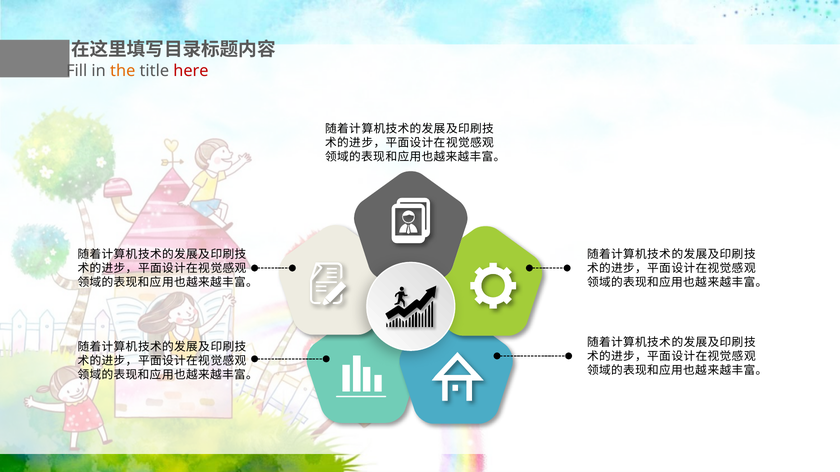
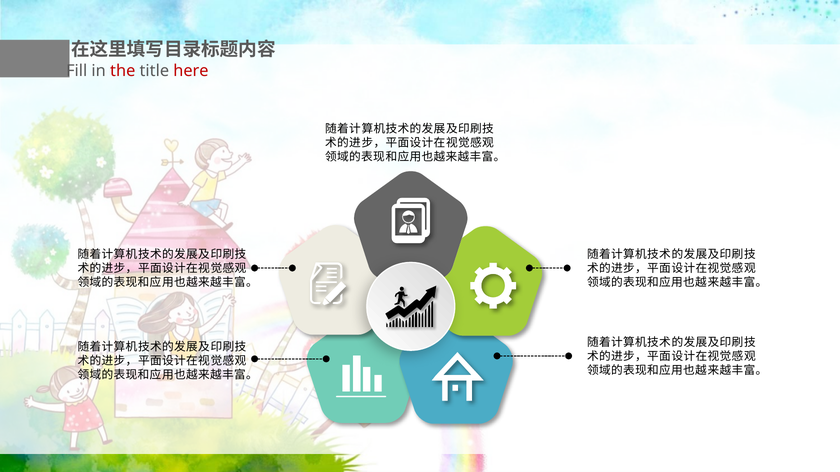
the colour: orange -> red
